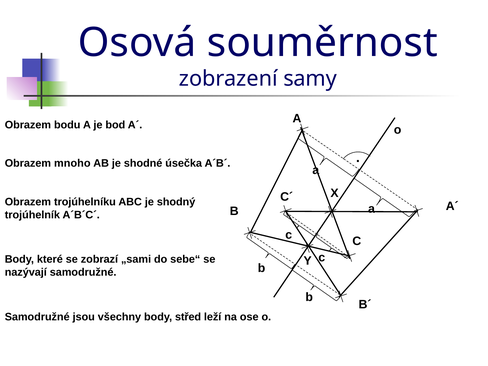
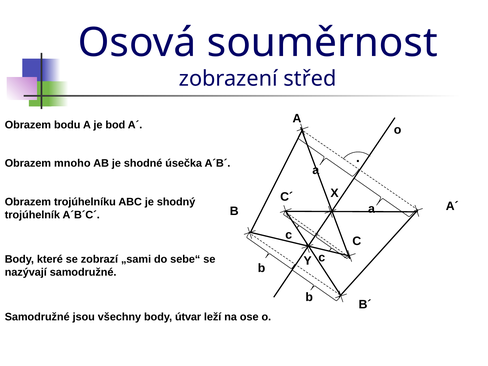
samy: samy -> střed
střed: střed -> útvar
